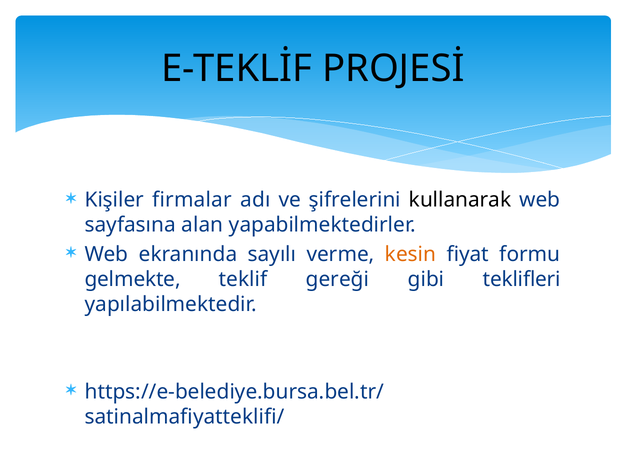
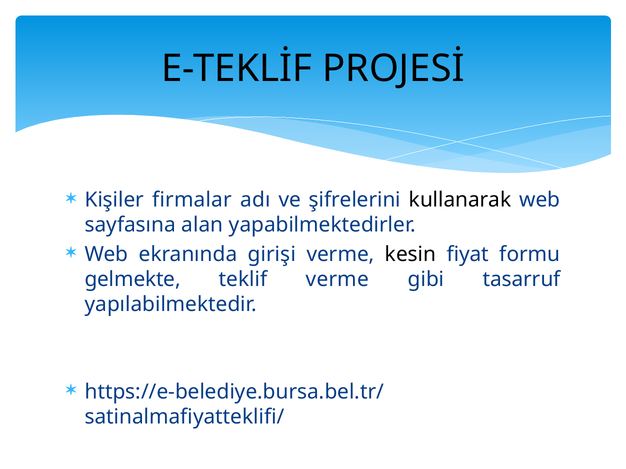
sayılı: sayılı -> girişi
kesin colour: orange -> black
teklif gereği: gereği -> verme
teklifleri: teklifleri -> tasarruf
